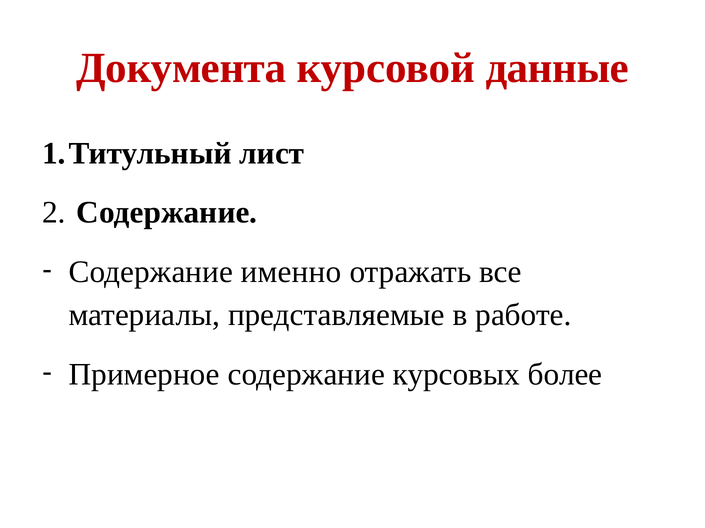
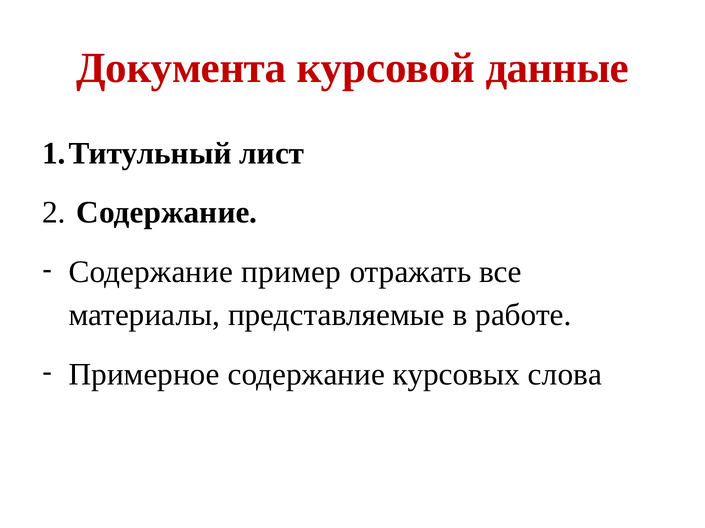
именно: именно -> пример
более: более -> слова
